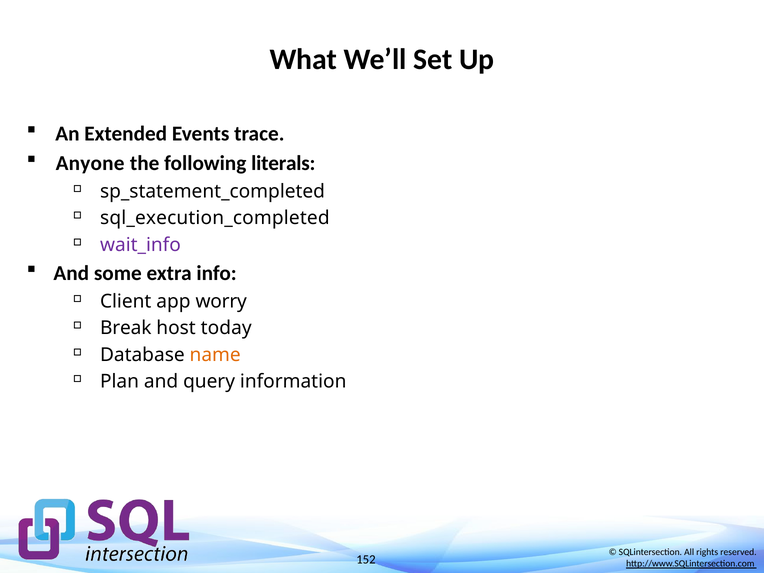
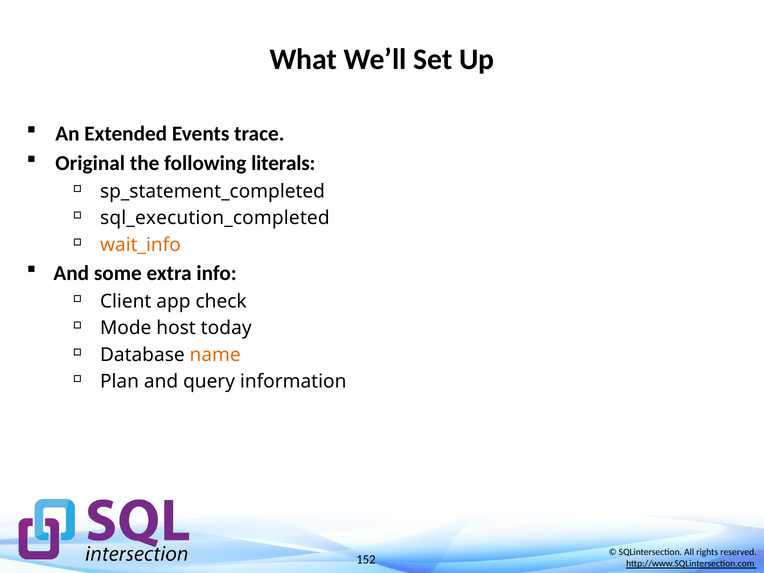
Anyone: Anyone -> Original
wait_info colour: purple -> orange
worry: worry -> check
Break: Break -> Mode
